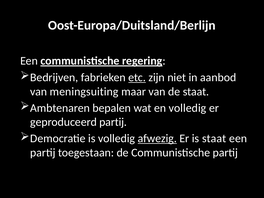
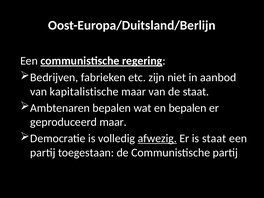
etc underline: present -> none
meningsuiting: meningsuiting -> kapitalistische
en volledig: volledig -> bepalen
geproduceerd partij: partij -> maar
